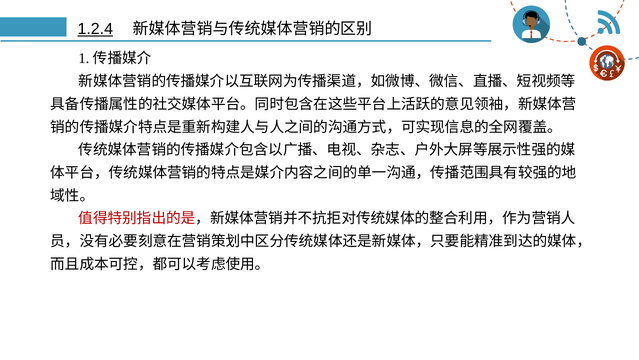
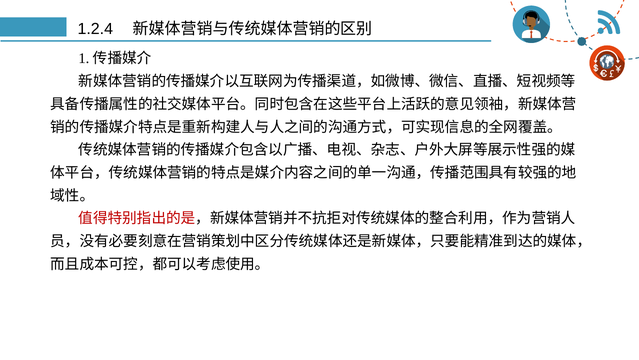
1.2.4 underline: present -> none
